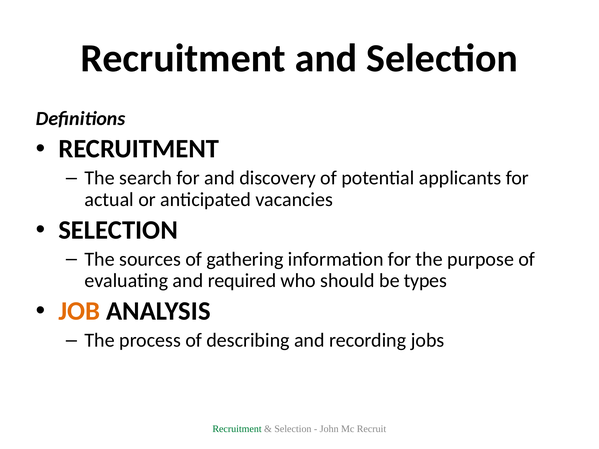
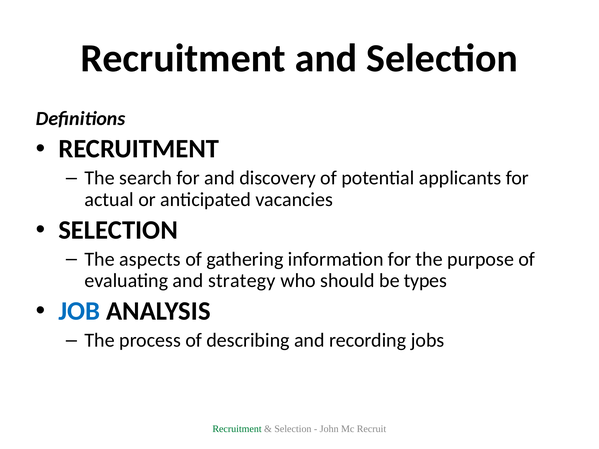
sources: sources -> aspects
required: required -> strategy
JOB colour: orange -> blue
